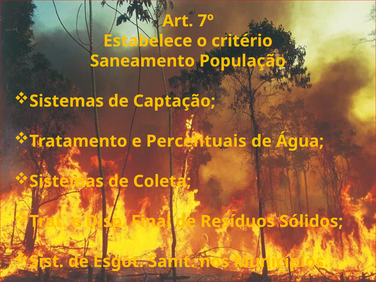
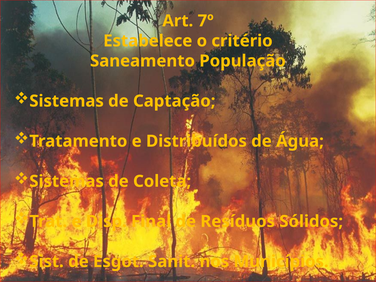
Percentuais: Percentuais -> Distribuídos
